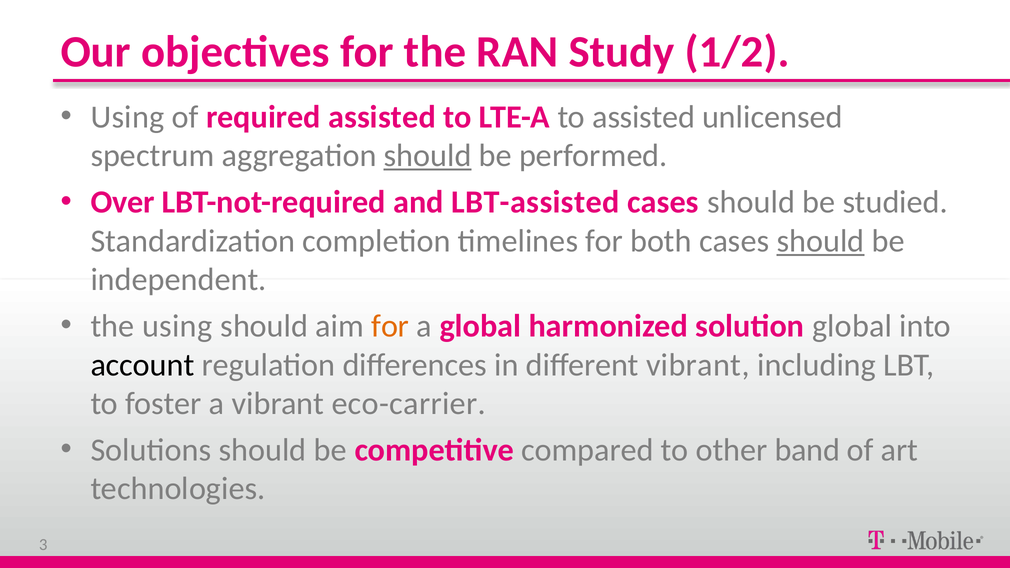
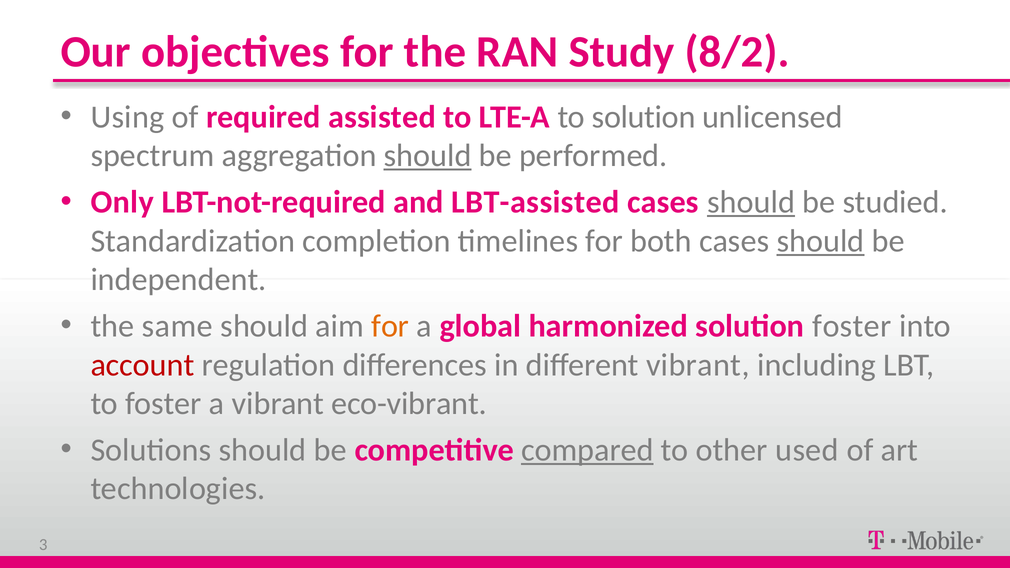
1/2: 1/2 -> 8/2
to assisted: assisted -> solution
Over: Over -> Only
should at (751, 202) underline: none -> present
the using: using -> same
solution global: global -> foster
account colour: black -> red
eco-carrier: eco-carrier -> eco-vibrant
compared underline: none -> present
band: band -> used
